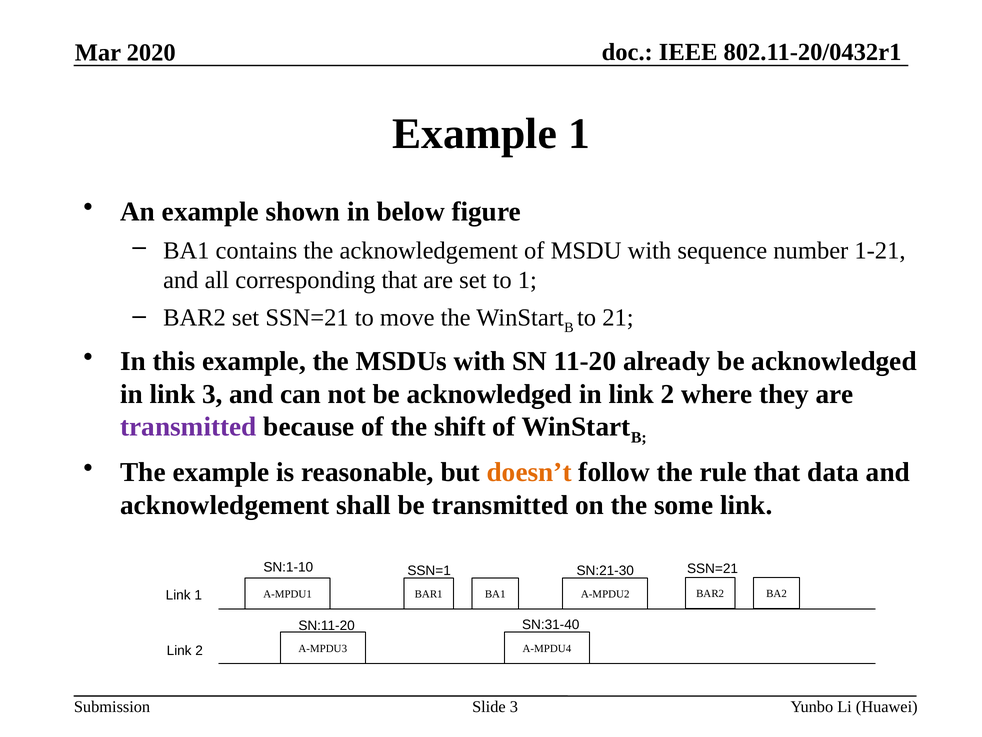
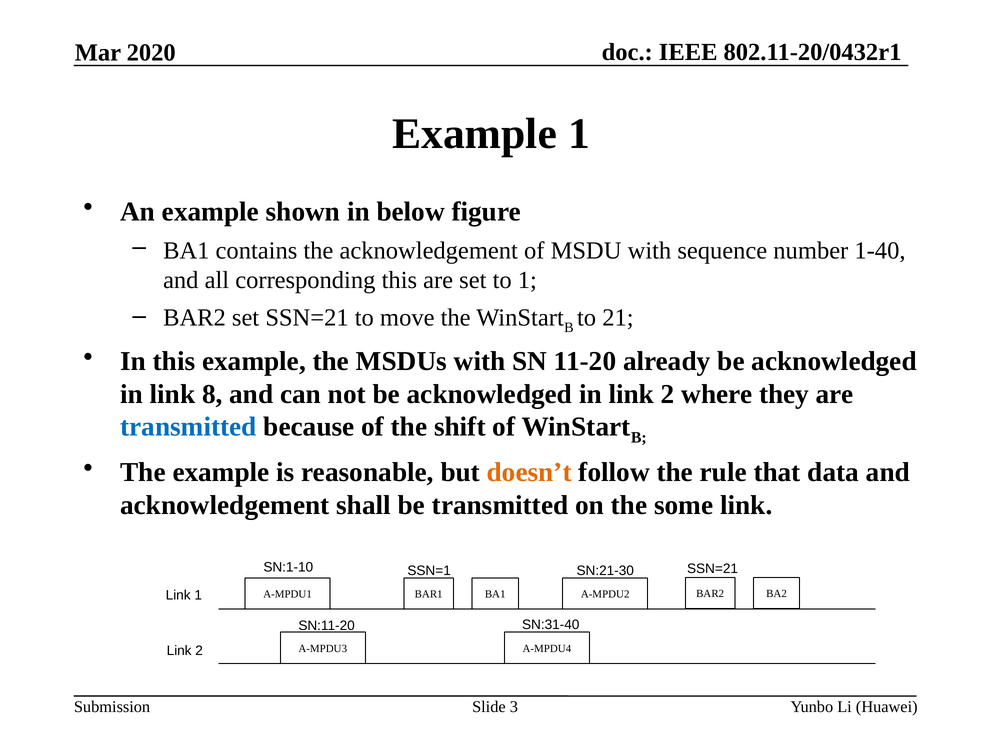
1-21: 1-21 -> 1-40
corresponding that: that -> this
link 3: 3 -> 8
transmitted at (188, 427) colour: purple -> blue
